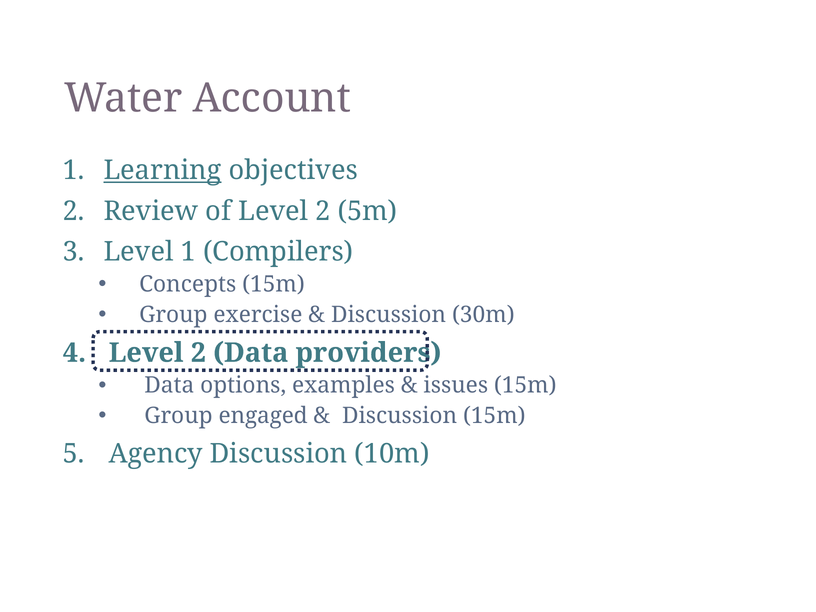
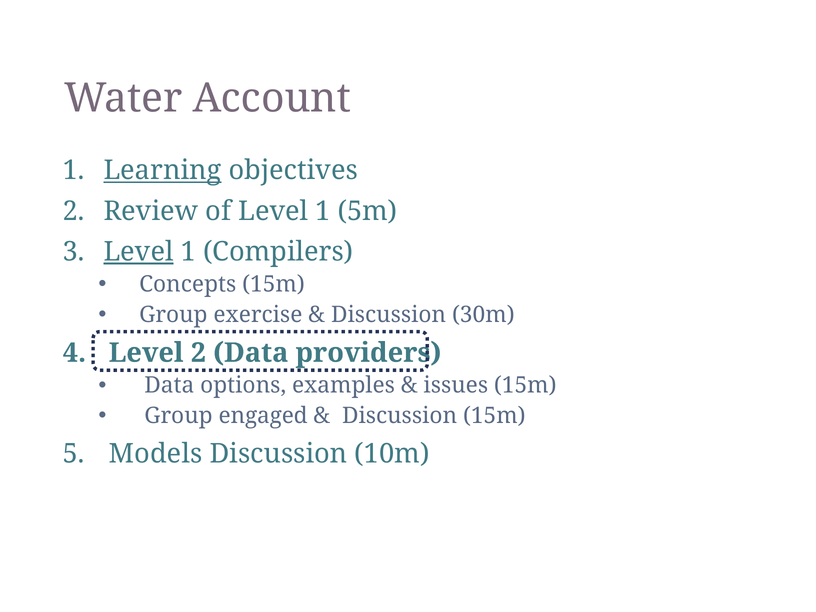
of Level 2: 2 -> 1
Level at (139, 252) underline: none -> present
Agency: Agency -> Models
